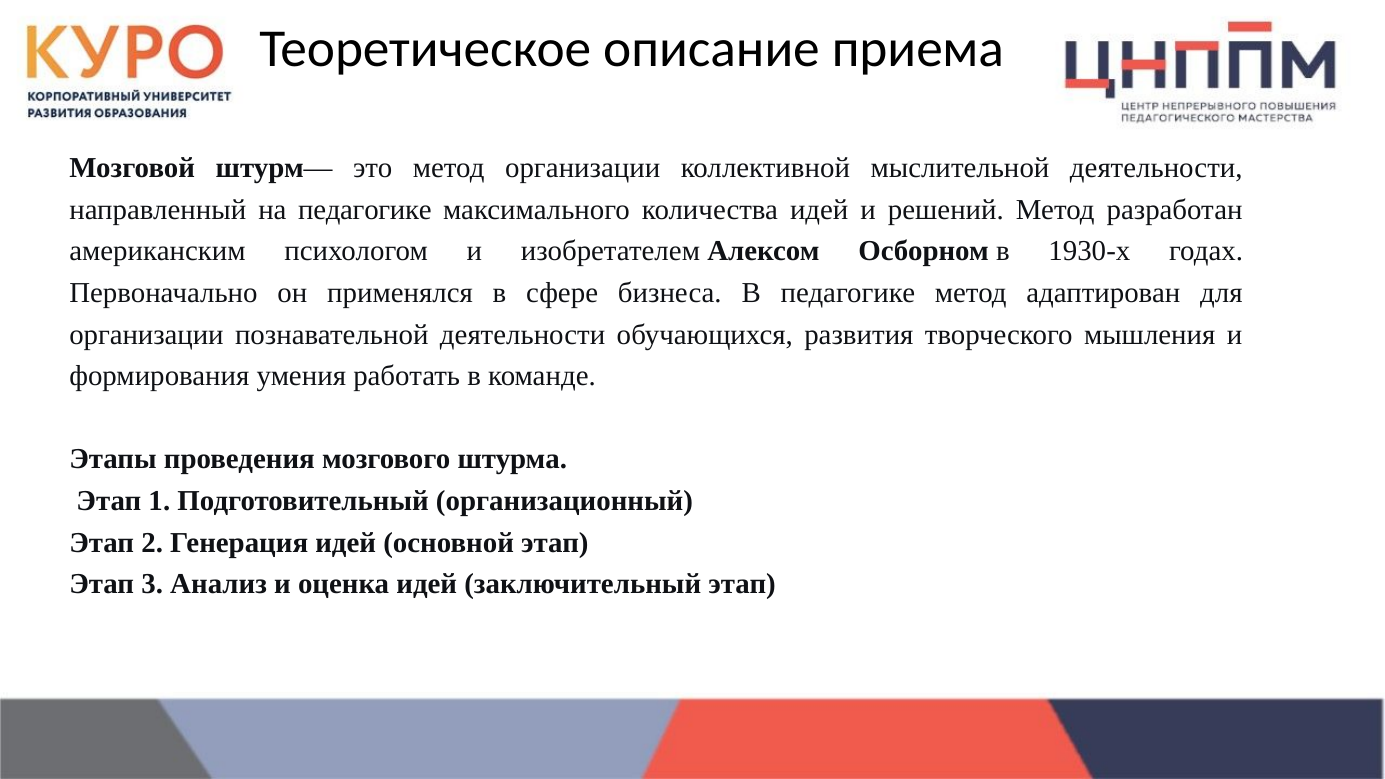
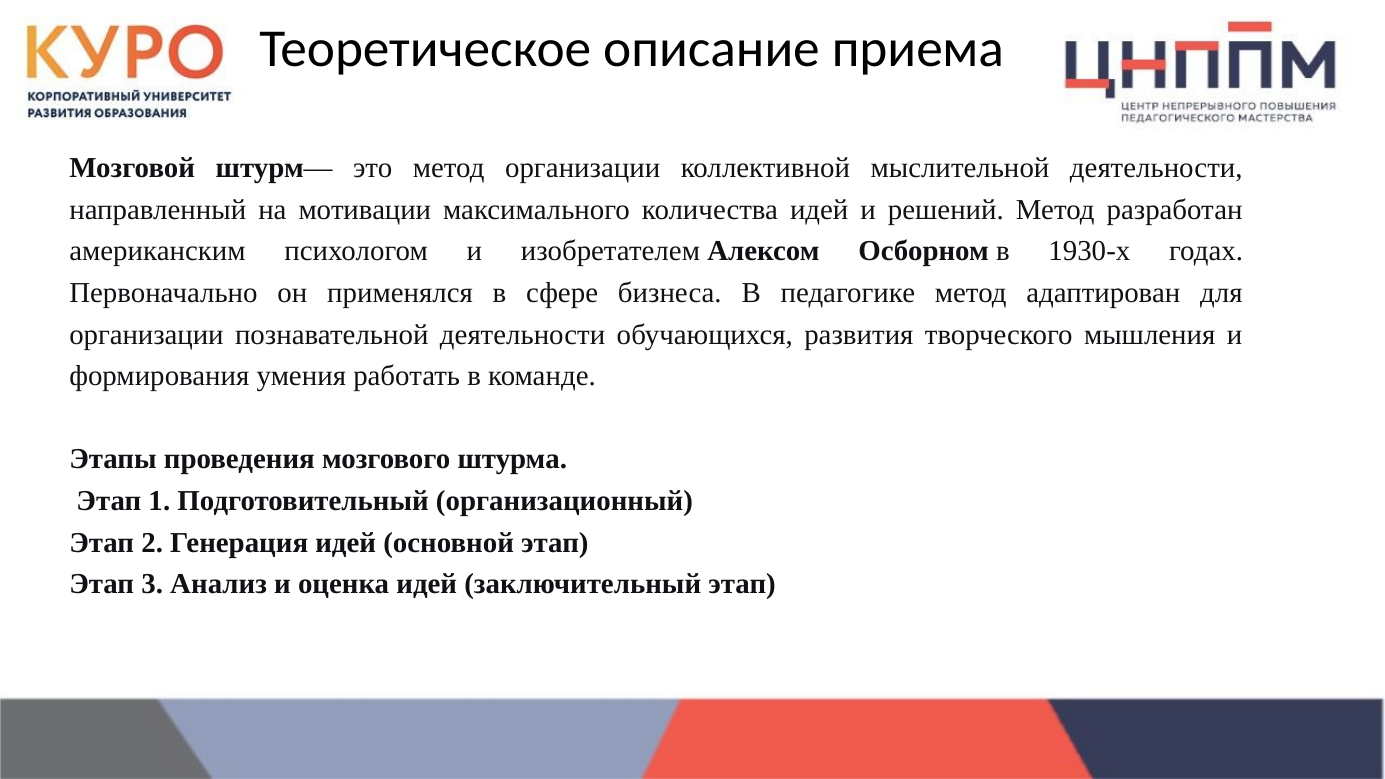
на педагогике: педагогике -> мотивации
